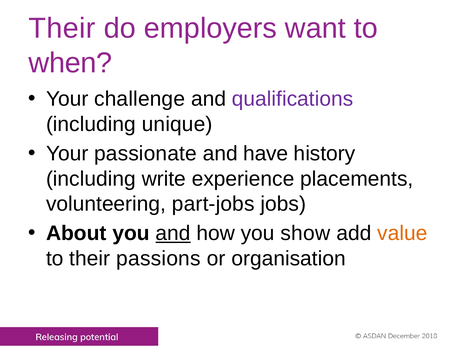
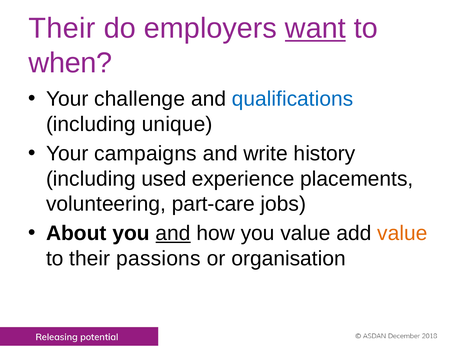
want underline: none -> present
qualifications colour: purple -> blue
passionate: passionate -> campaigns
have: have -> write
write: write -> used
part-jobs: part-jobs -> part-care
you show: show -> value
